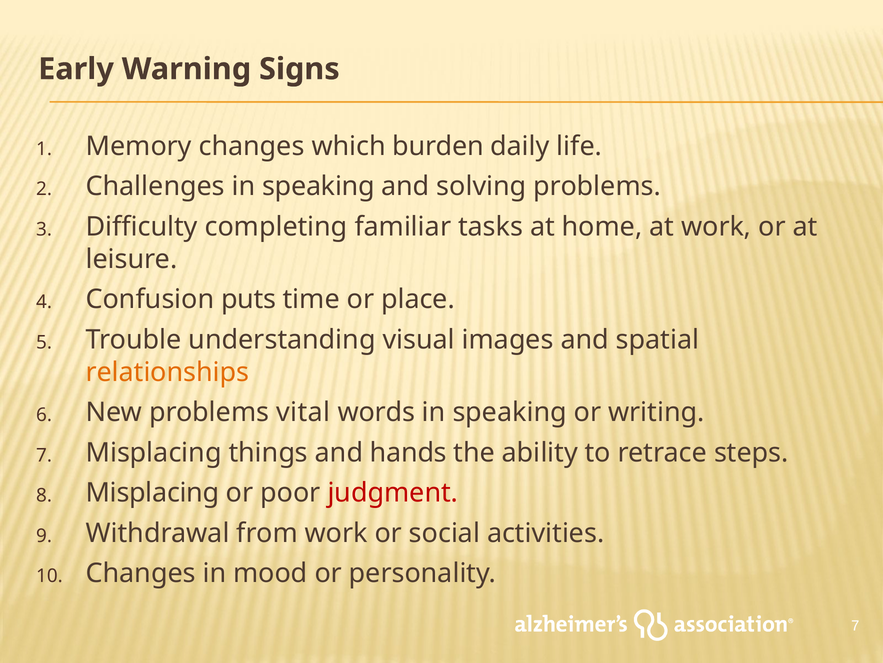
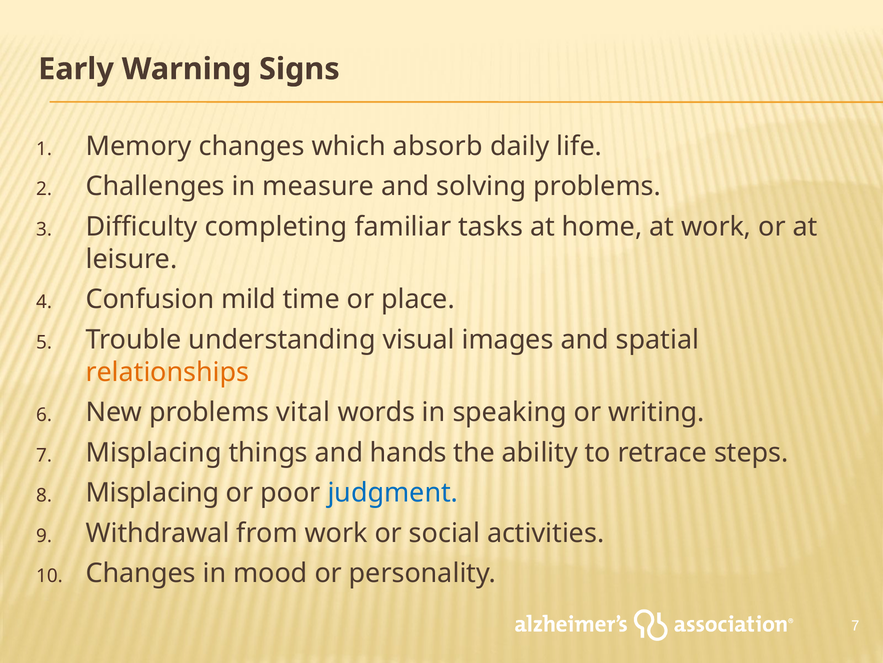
burden: burden -> absorb
Challenges in speaking: speaking -> measure
puts: puts -> mild
judgment colour: red -> blue
